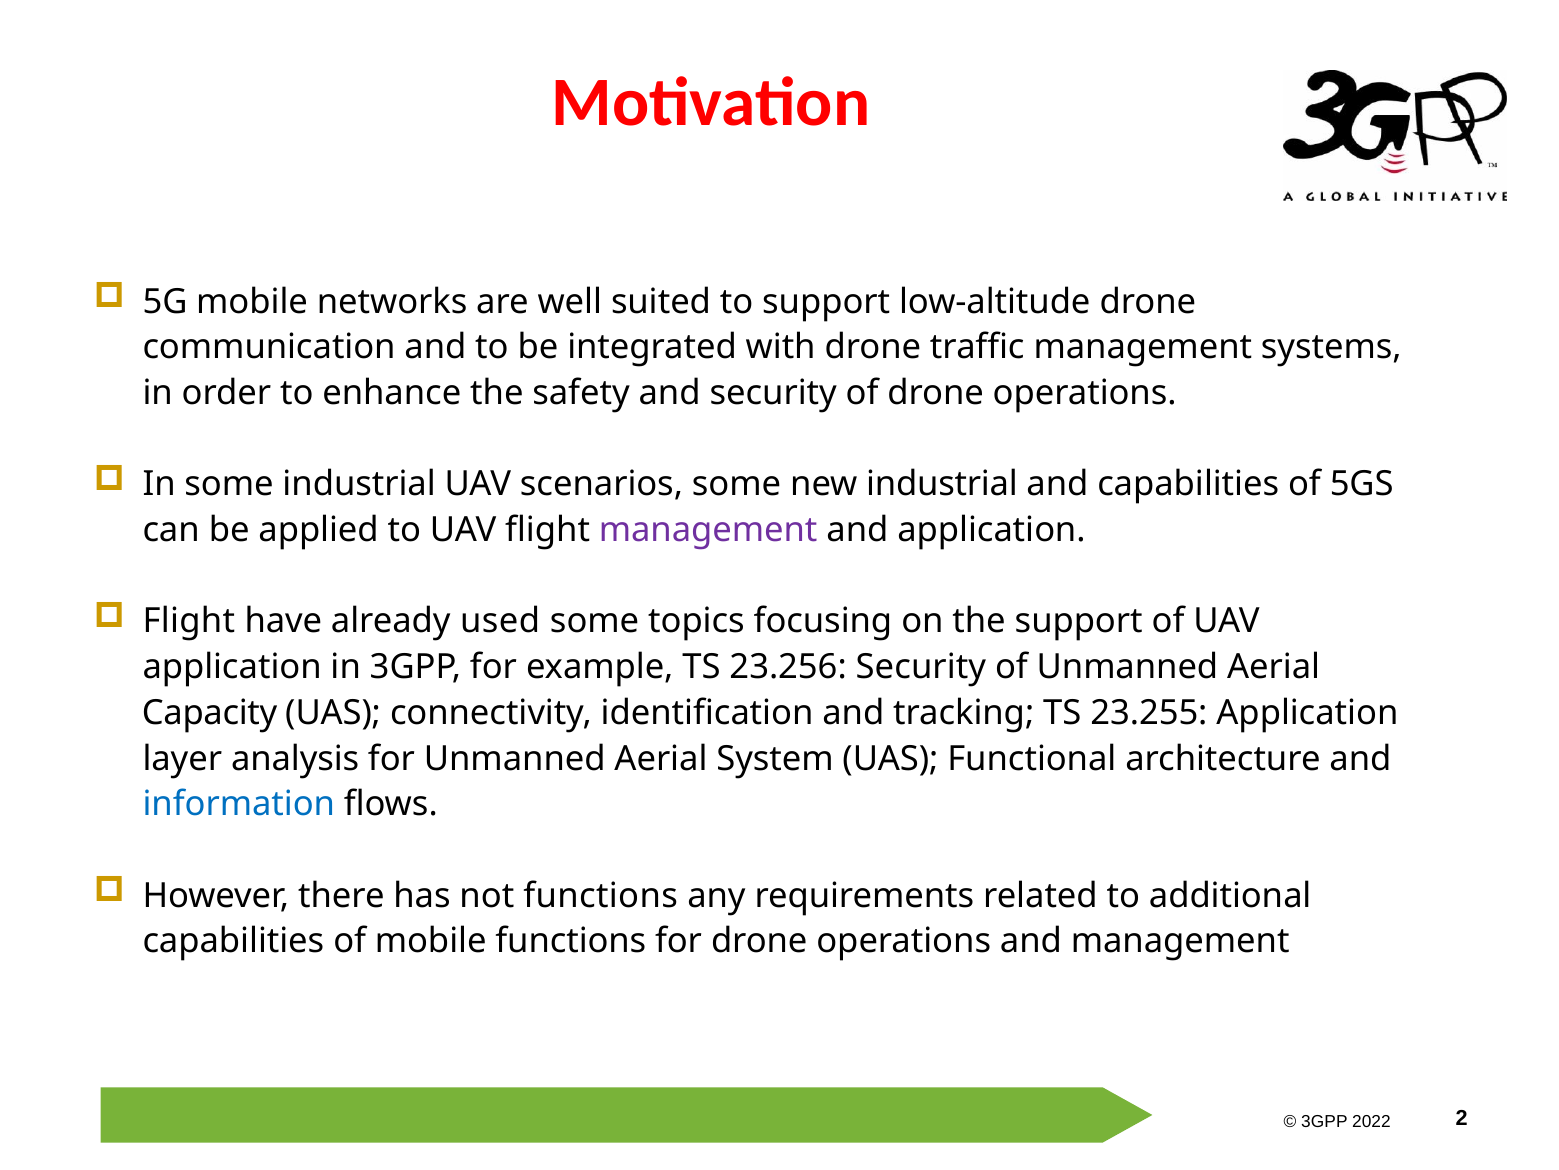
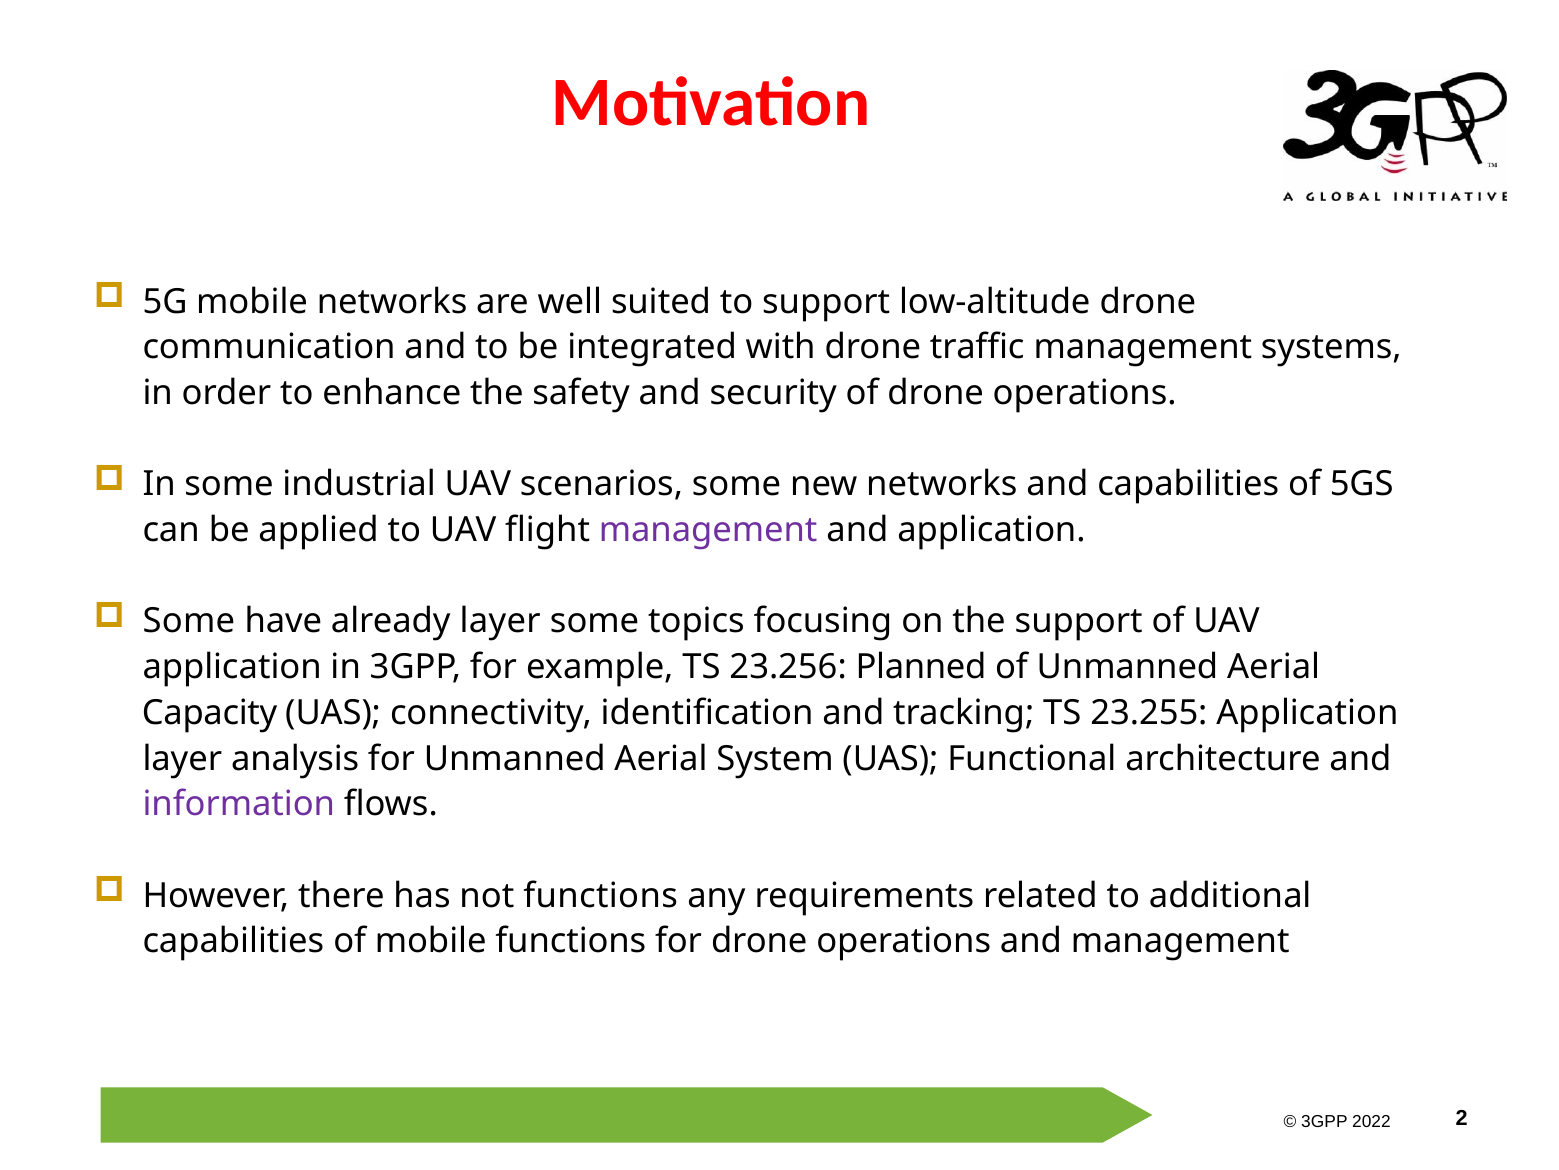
new industrial: industrial -> networks
Flight at (189, 621): Flight -> Some
already used: used -> layer
23.256 Security: Security -> Planned
information colour: blue -> purple
